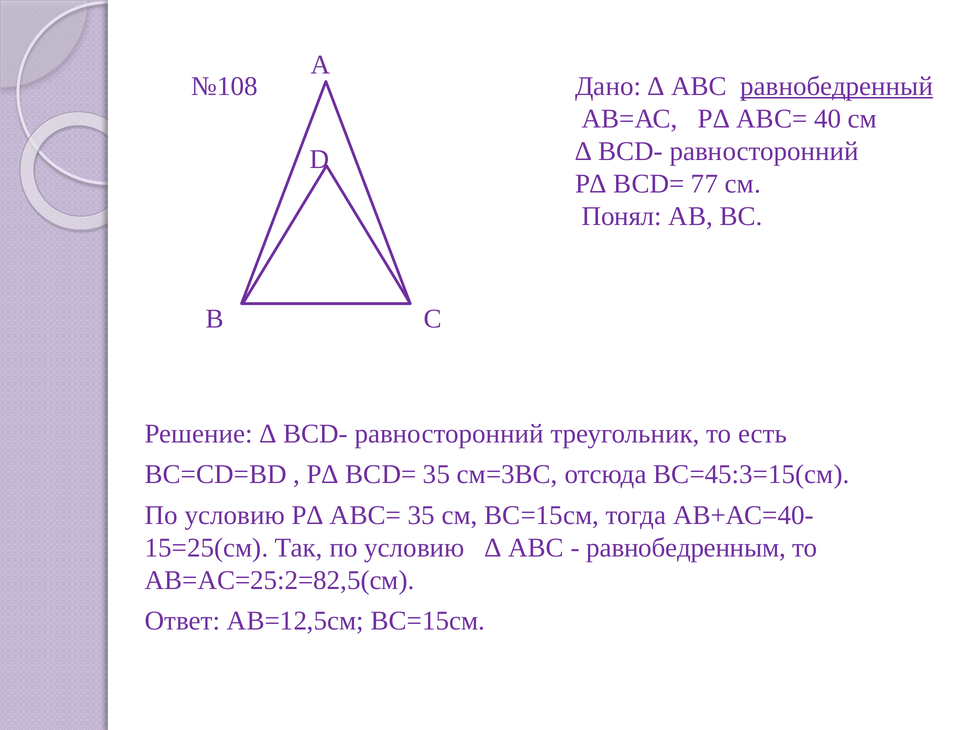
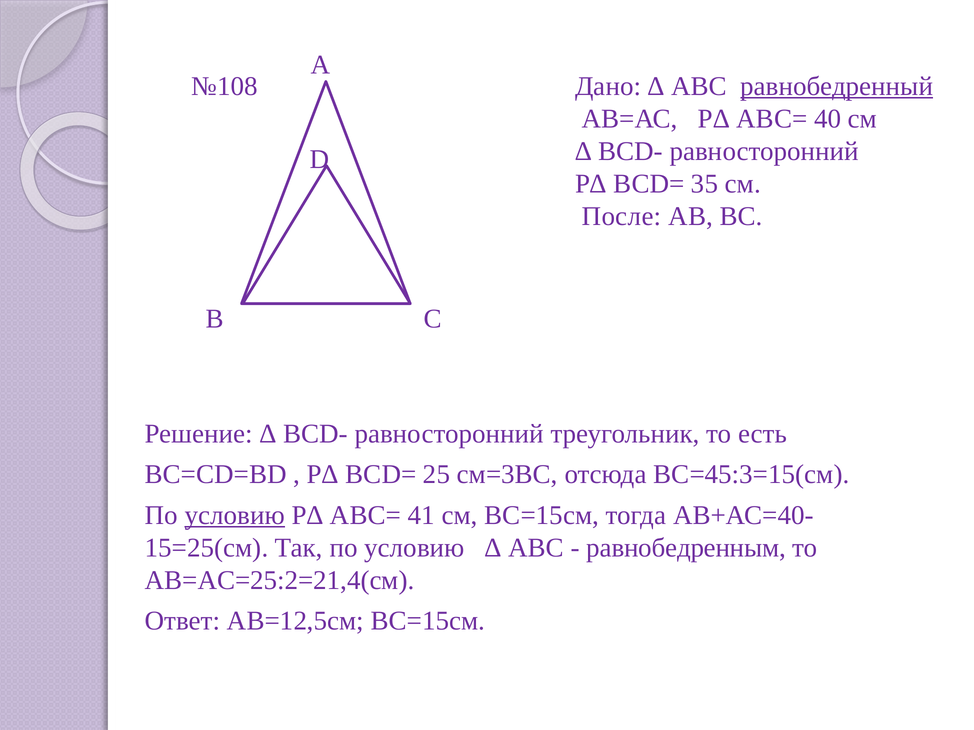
77: 77 -> 35
Понял: Понял -> После
ВСD= 35: 35 -> 25
условию at (235, 516) underline: none -> present
АВС= 35: 35 -> 41
АВ=АС=25:2=82,5(см: АВ=АС=25:2=82,5(см -> АВ=АС=25:2=21,4(см
